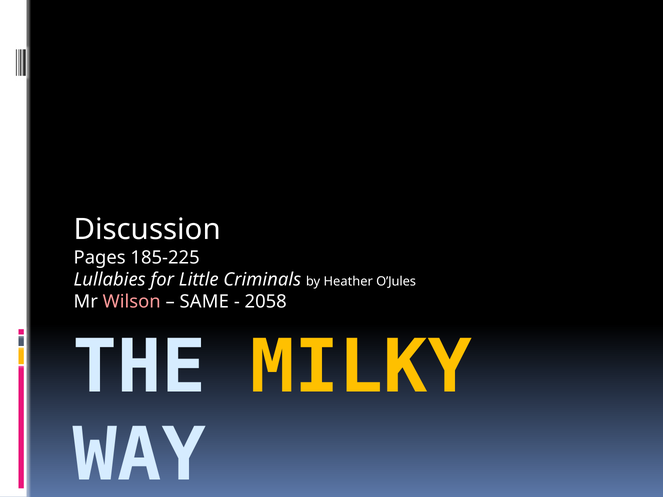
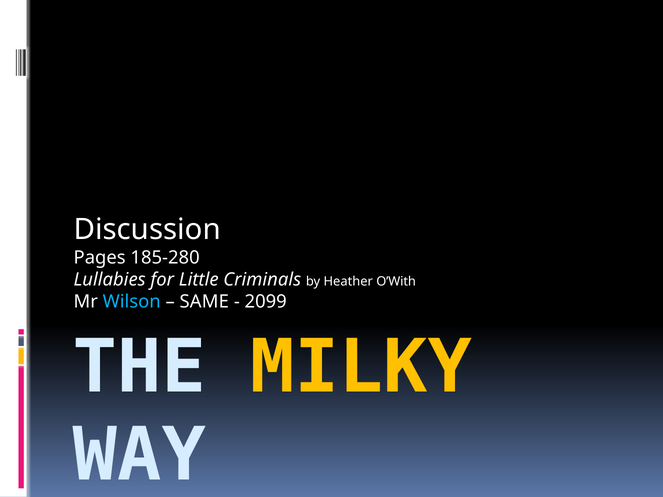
185-225: 185-225 -> 185-280
O’Jules: O’Jules -> O’With
Wilson colour: pink -> light blue
2058: 2058 -> 2099
